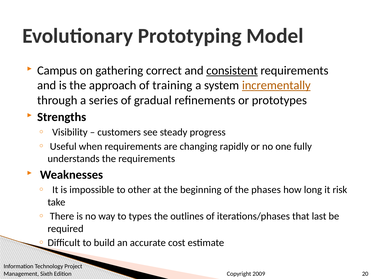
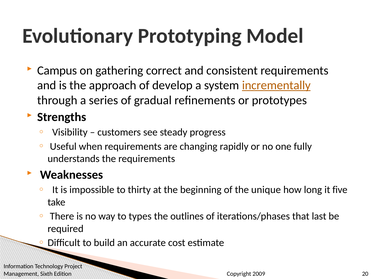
consistent underline: present -> none
training: training -> develop
other: other -> thirty
phases: phases -> unique
risk: risk -> five
